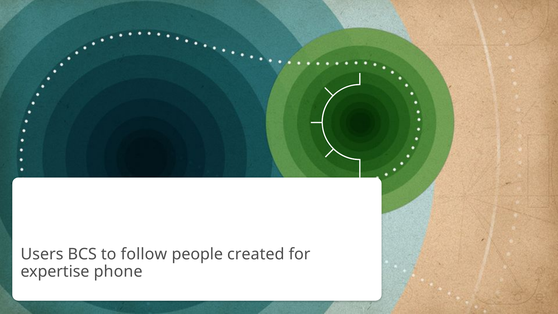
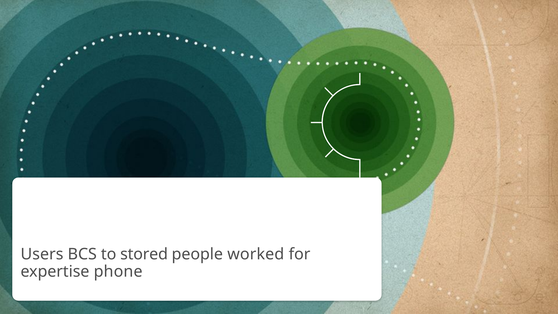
follow: follow -> stored
created: created -> worked
